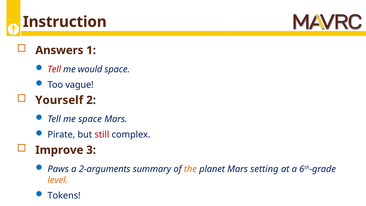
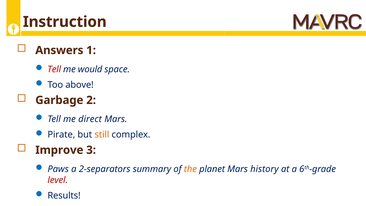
vague: vague -> above
Yourself: Yourself -> Garbage
me space: space -> direct
still colour: red -> orange
2-arguments: 2-arguments -> 2-separators
setting: setting -> history
level colour: orange -> red
Tokens: Tokens -> Results
